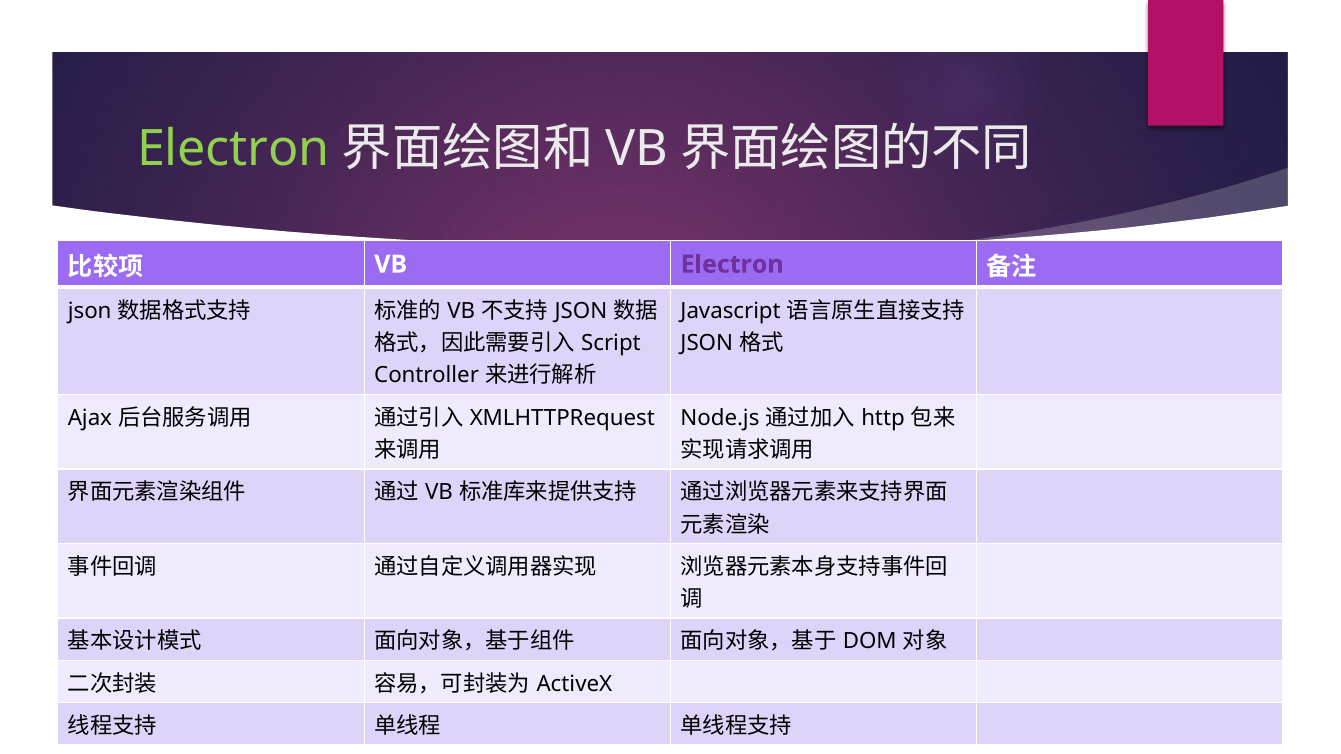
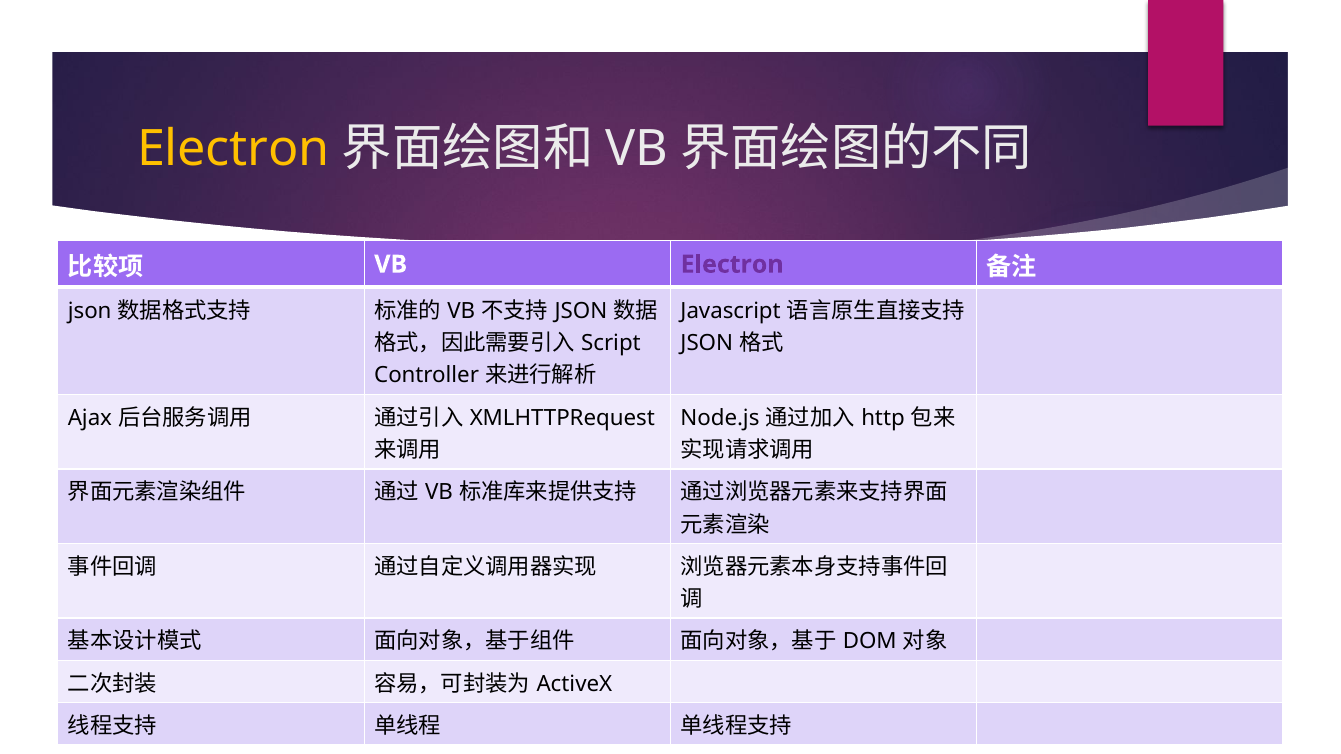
Electron at (234, 149) colour: light green -> yellow
